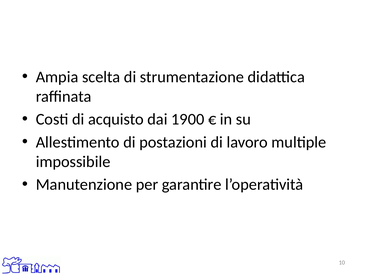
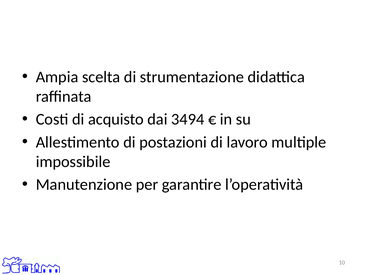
1900: 1900 -> 3494
